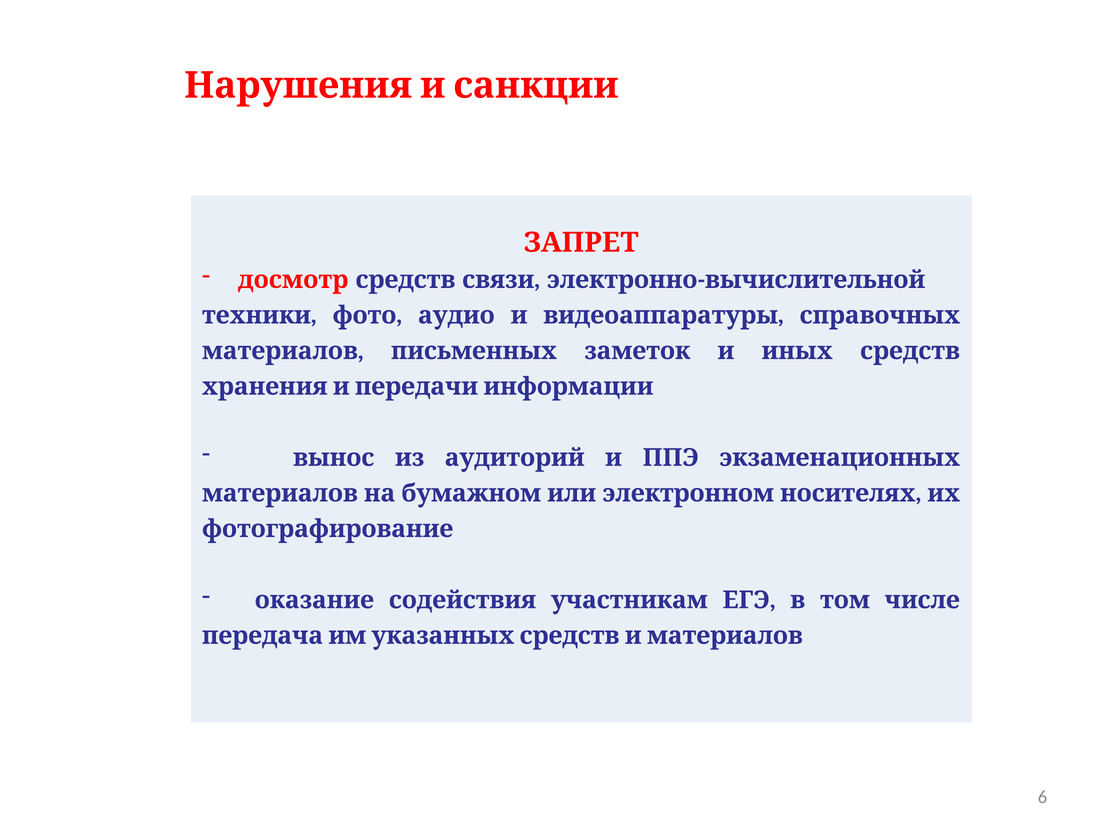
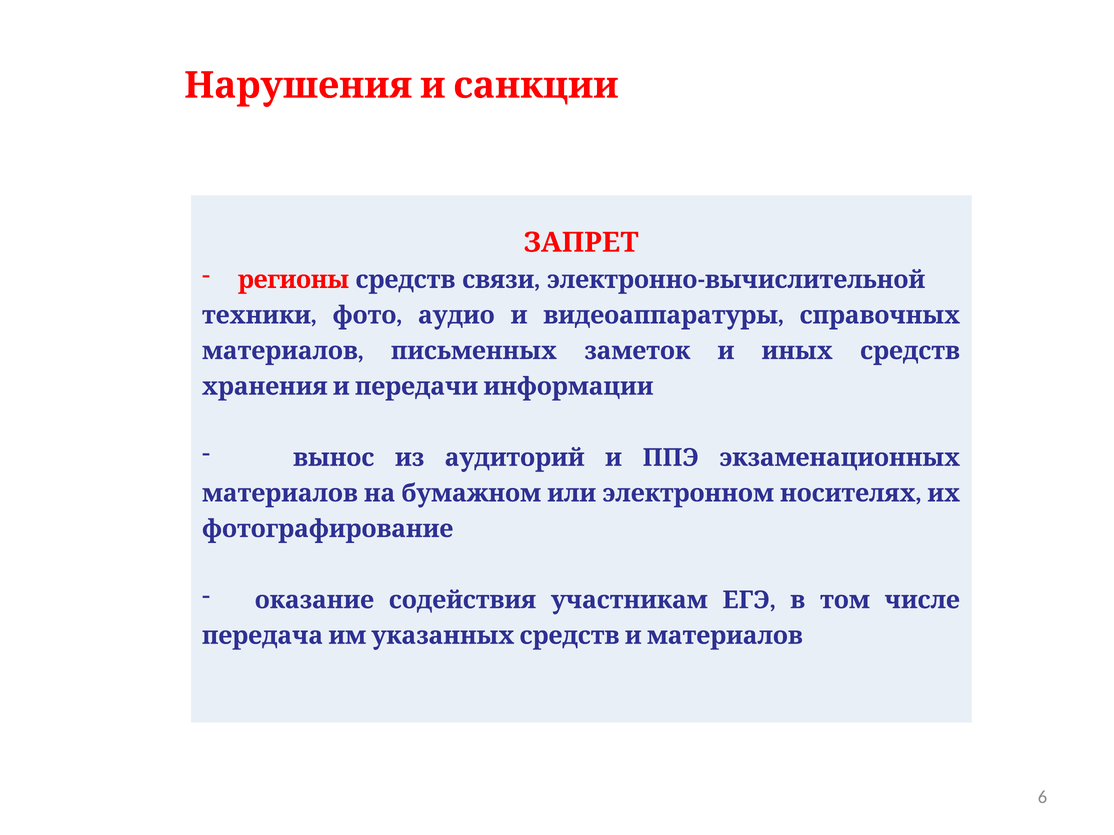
досмотр: досмотр -> регионы
